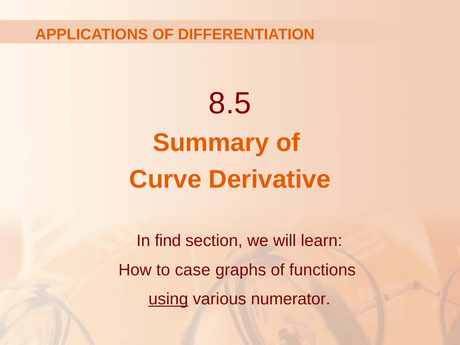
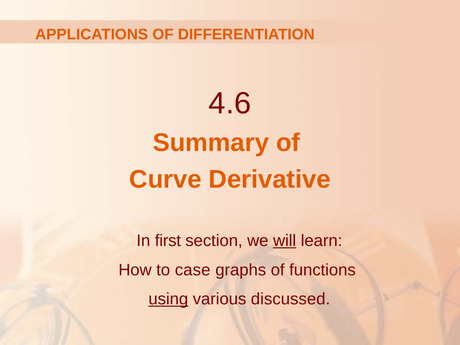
8.5: 8.5 -> 4.6
find: find -> first
will underline: none -> present
numerator: numerator -> discussed
